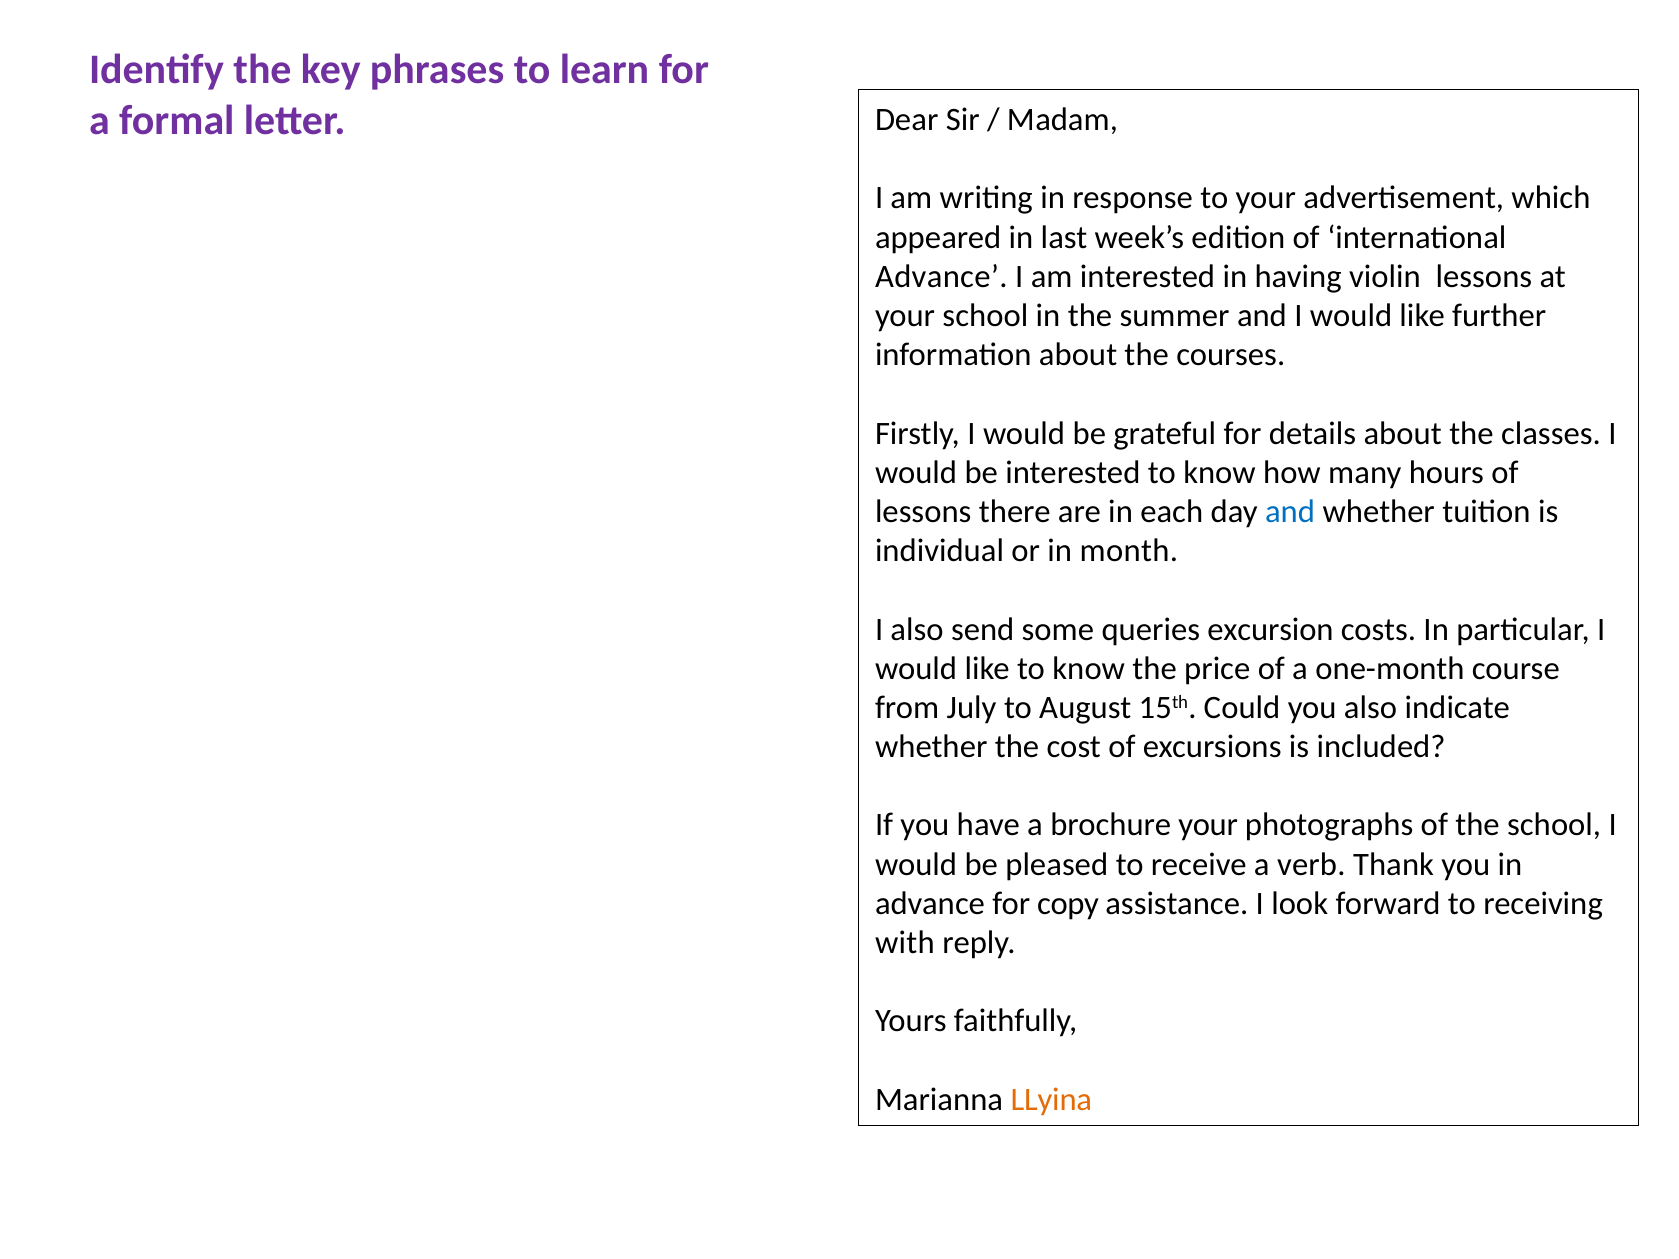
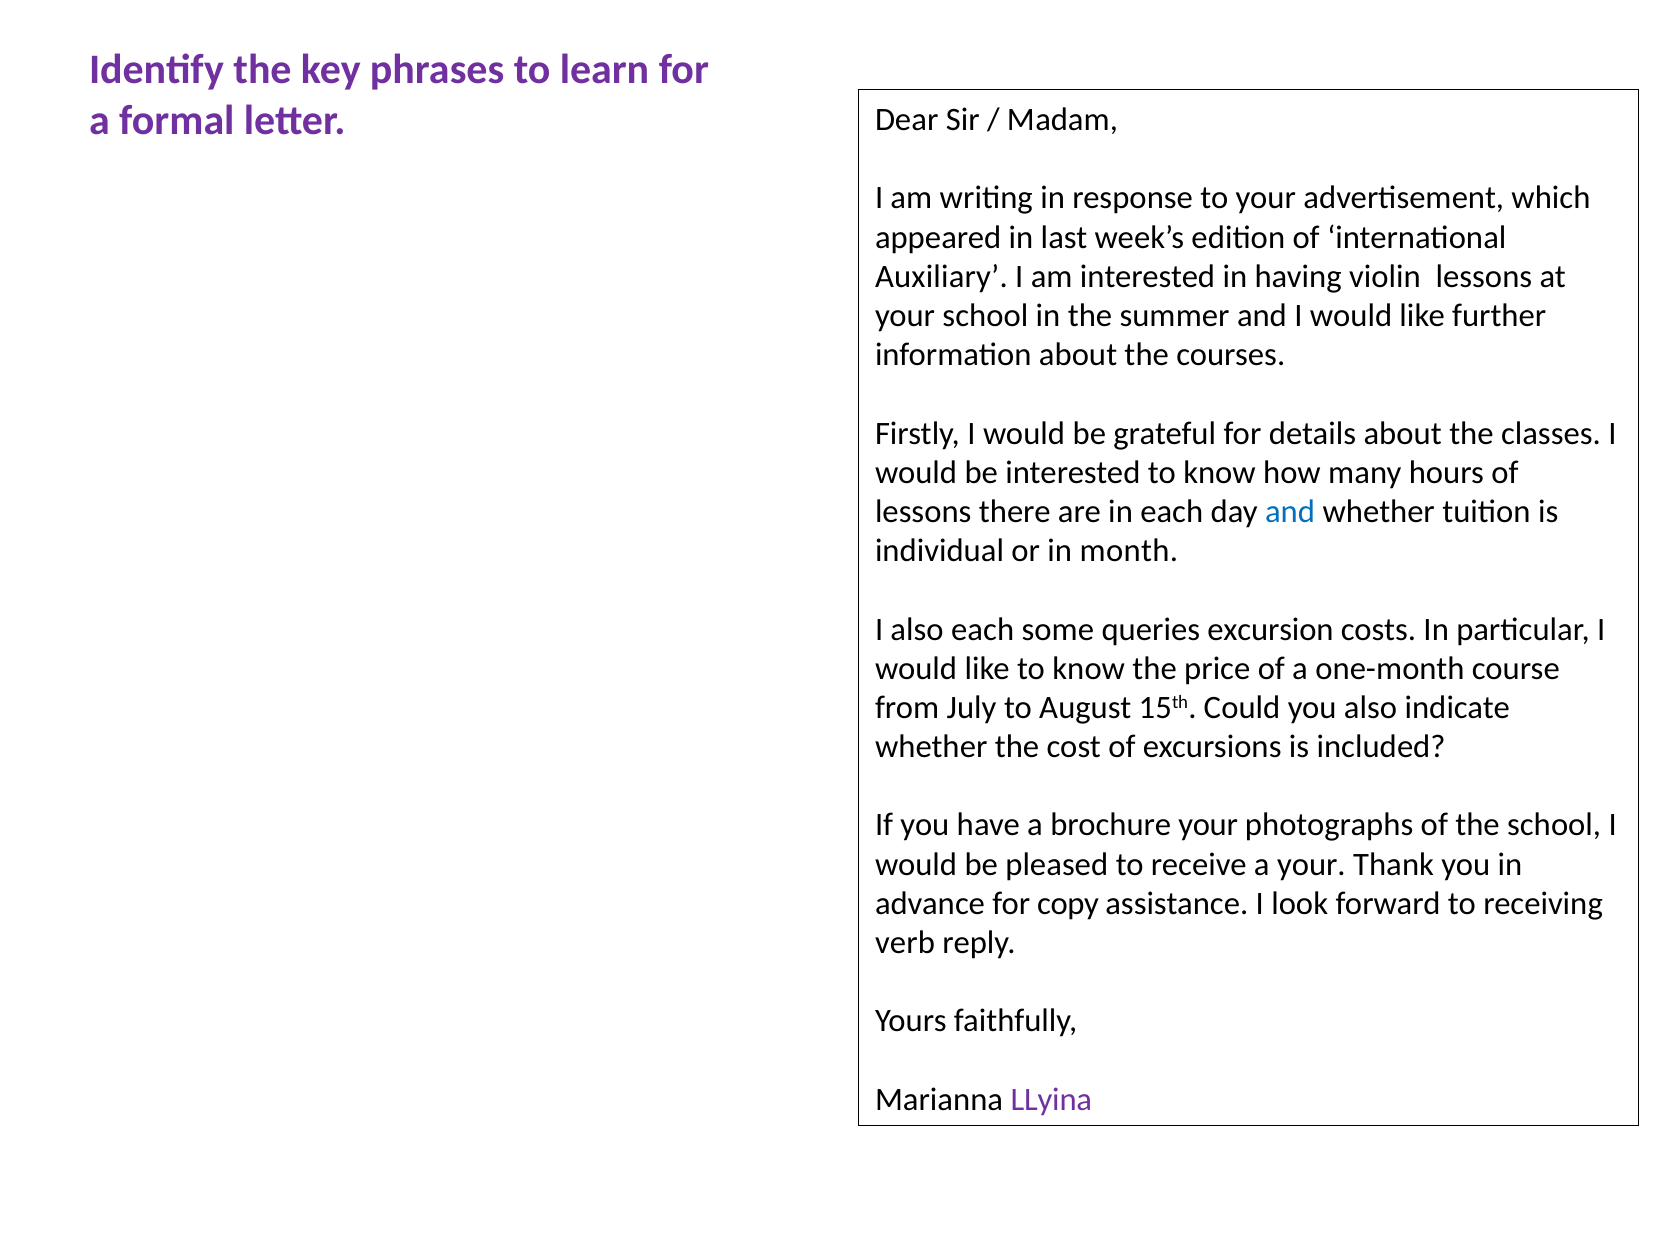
Advance at (941, 277): Advance -> Auxiliary
also send: send -> each
a verb: verb -> your
with: with -> verb
LLyina colour: orange -> purple
